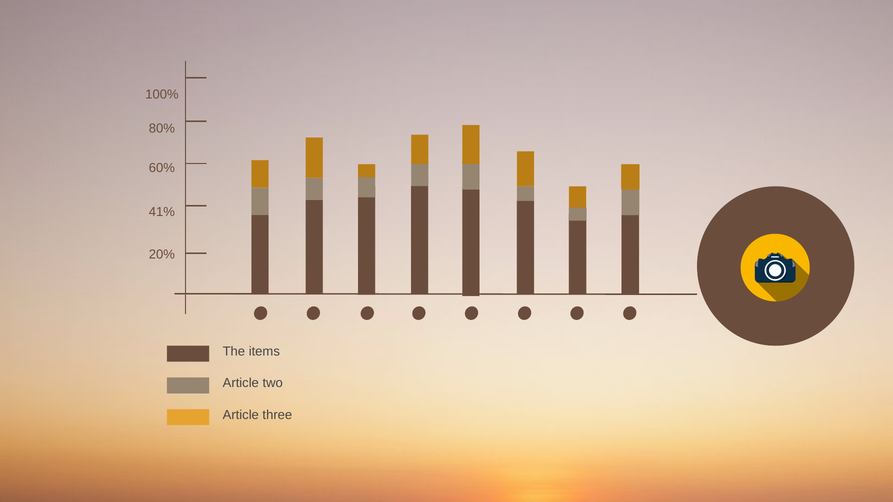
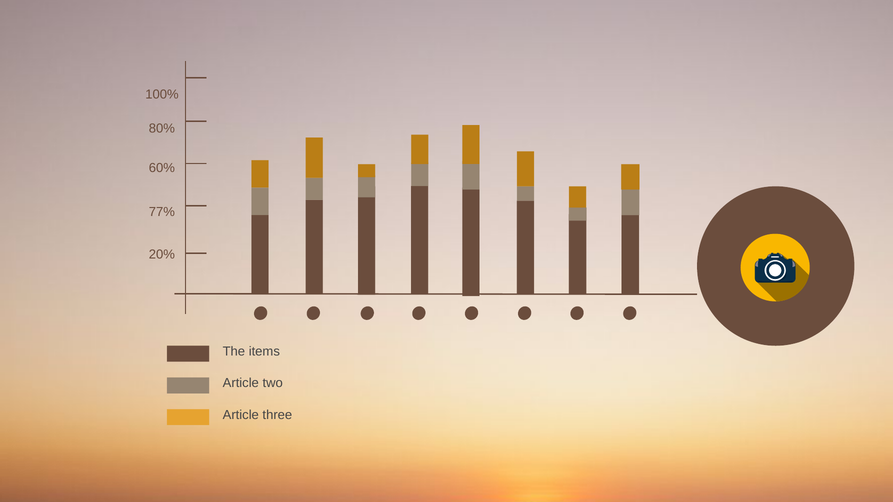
41%: 41% -> 77%
